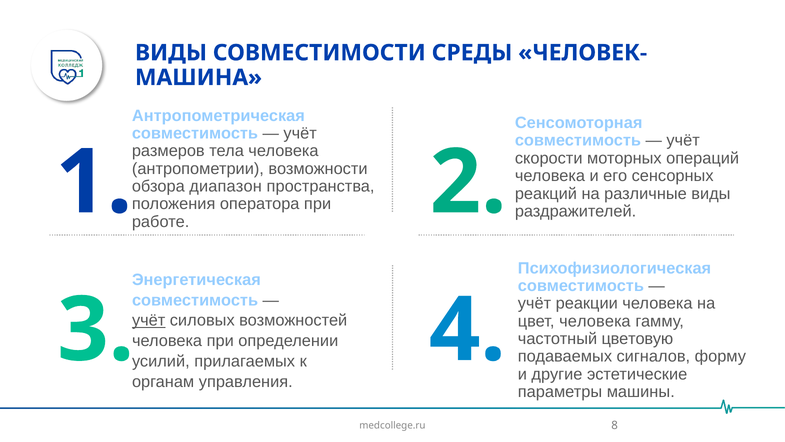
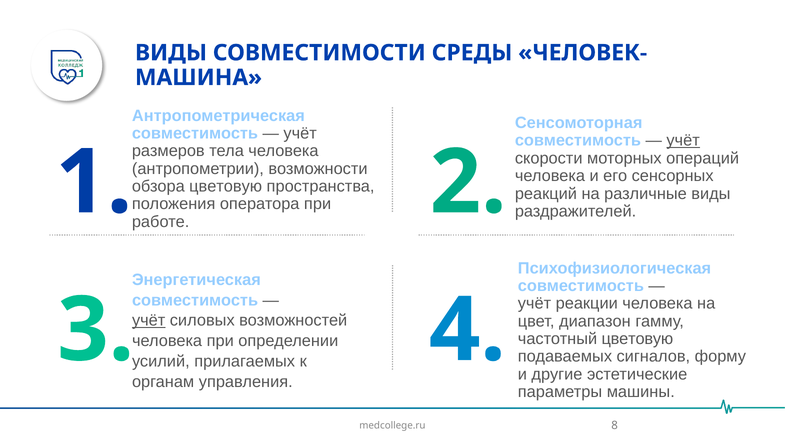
учёт at (683, 140) underline: none -> present
обзора диапазон: диапазон -> цветовую
цвет человека: человека -> диапазон
